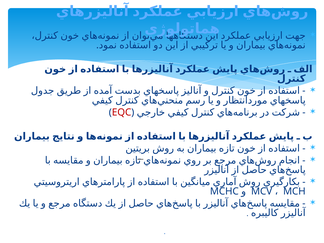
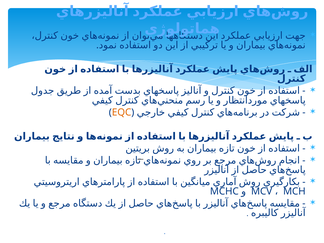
EQC colour: red -> orange
